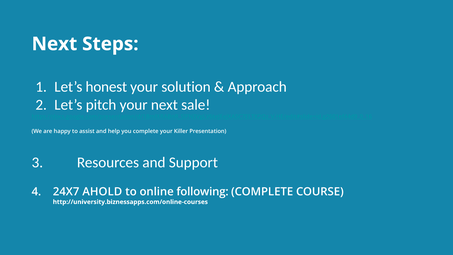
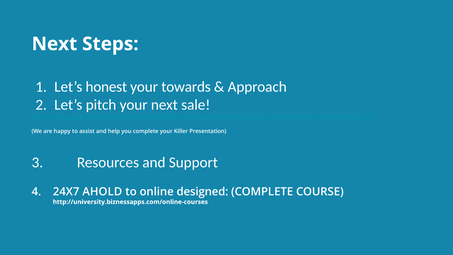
solution: solution -> towards
following: following -> designed
